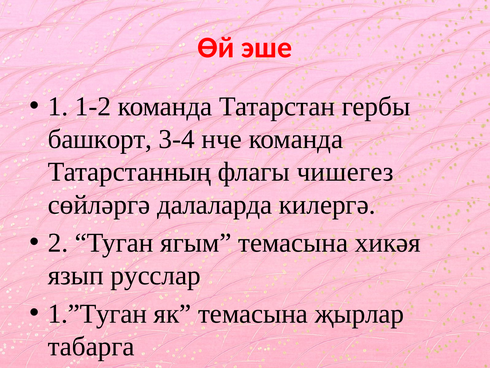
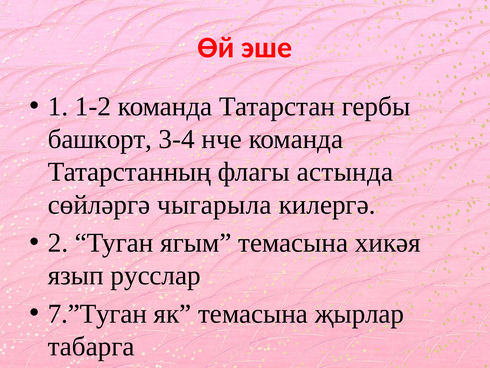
чишегез: чишегез -> астында
далаларда: далаларда -> чыгарыла
1.”Туган: 1.”Туган -> 7.”Туган
